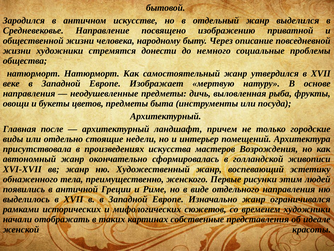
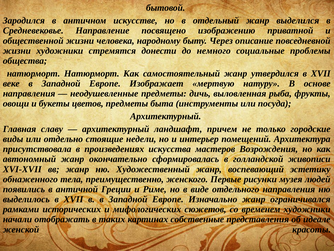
после: после -> славу
этим: этим -> музея
